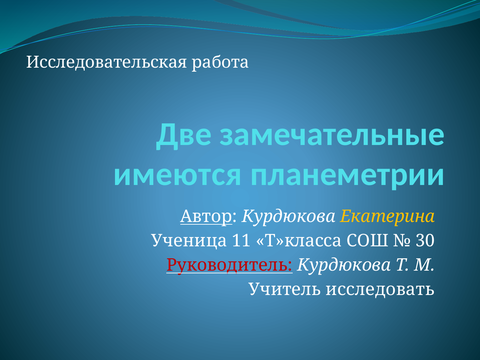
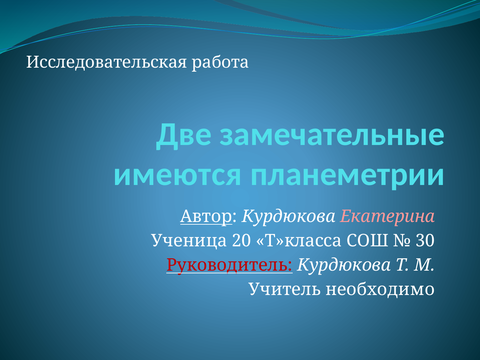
Екатерина colour: yellow -> pink
11: 11 -> 20
исследовать: исследовать -> необходимо
